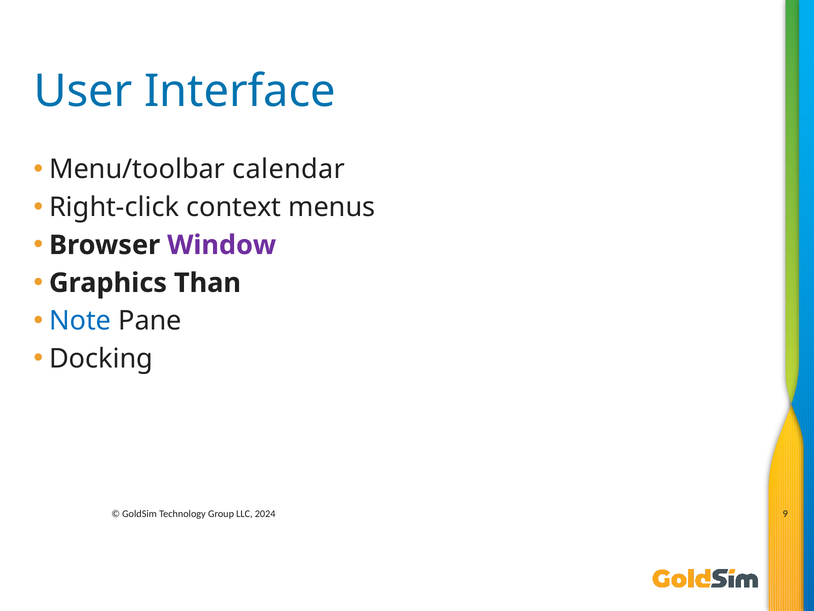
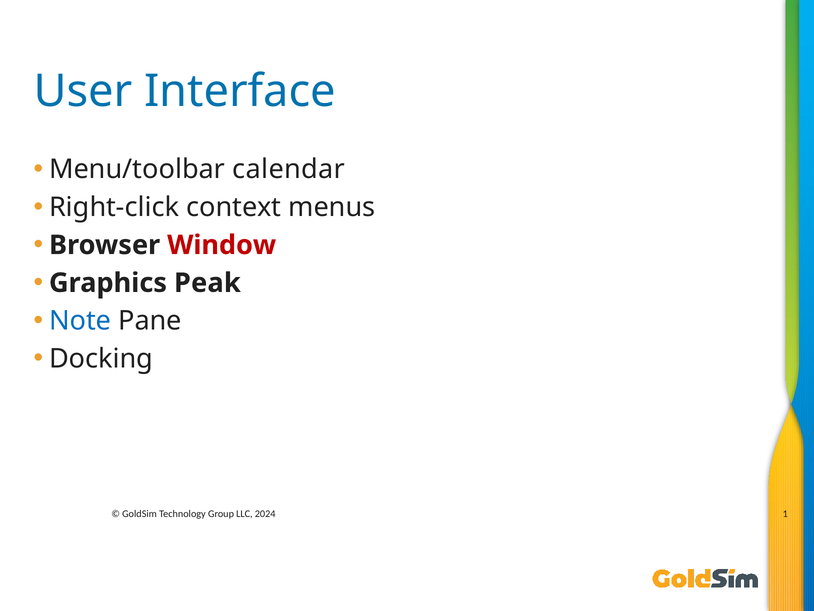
Window colour: purple -> red
Than: Than -> Peak
9: 9 -> 1
